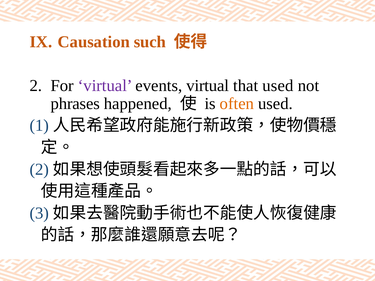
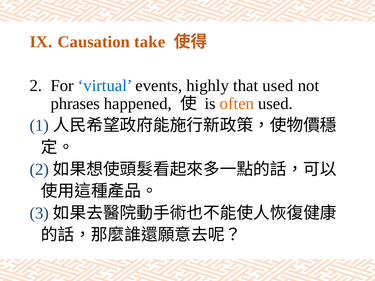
such: such -> take
virtual at (105, 86) colour: purple -> blue
events virtual: virtual -> highly
